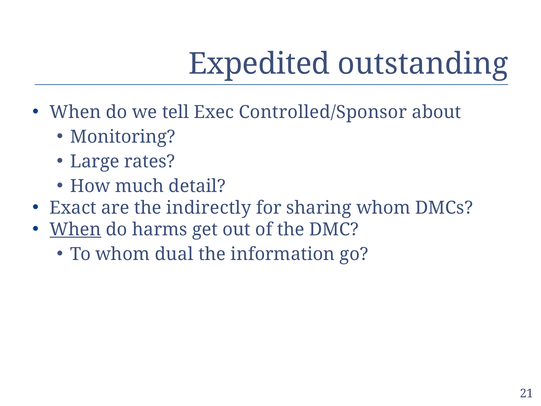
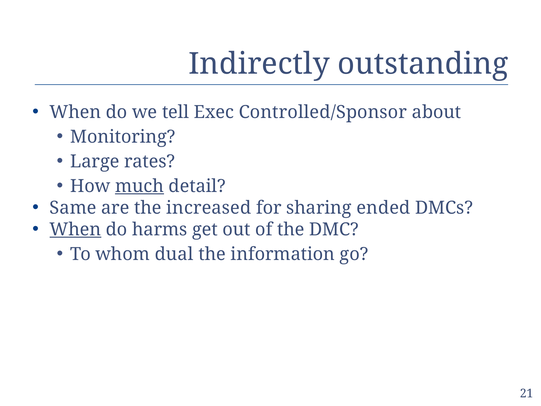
Expedited: Expedited -> Indirectly
much underline: none -> present
Exact: Exact -> Same
indirectly: indirectly -> increased
sharing whom: whom -> ended
